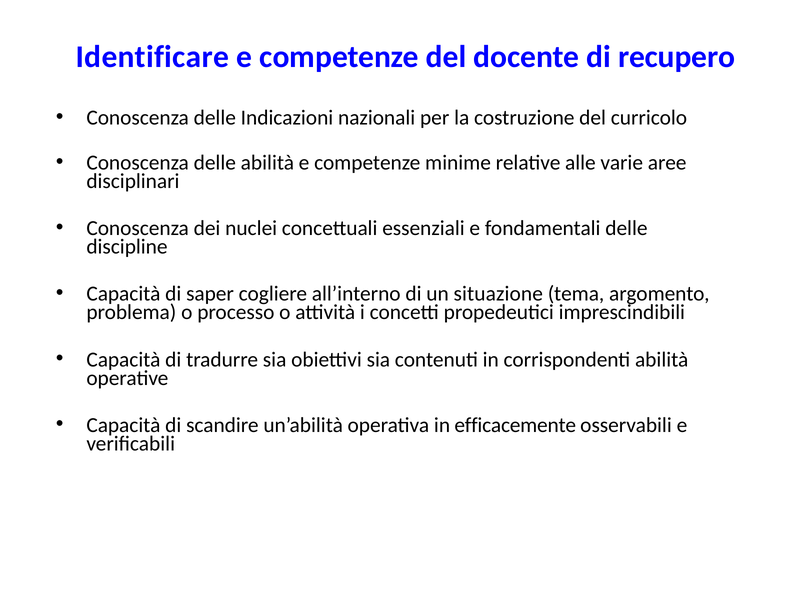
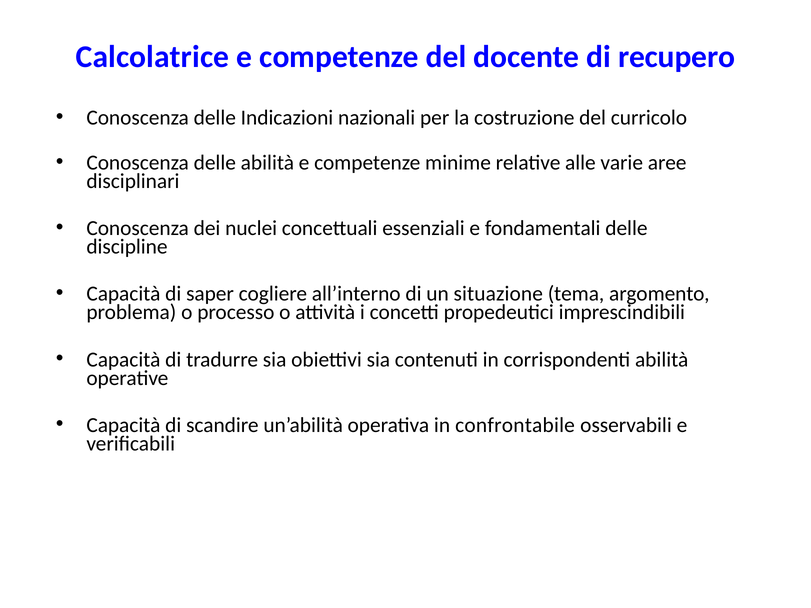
Identificare: Identificare -> Calcolatrice
efficacemente: efficacemente -> confrontabile
